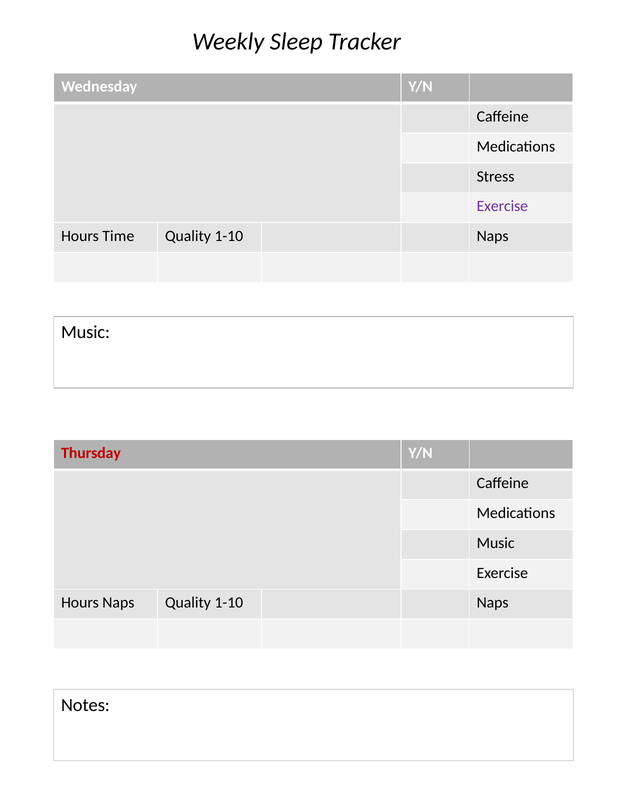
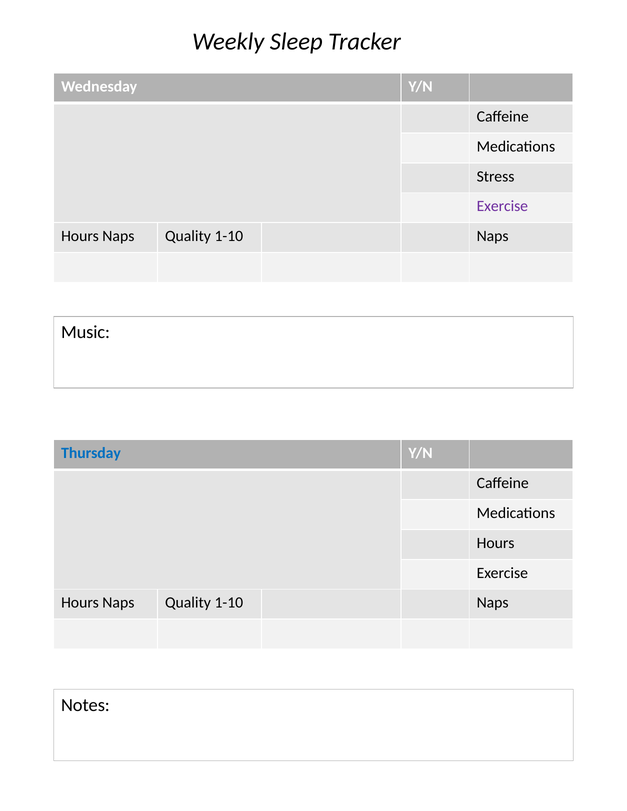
Time at (118, 236): Time -> Naps
Thursday colour: red -> blue
Music at (496, 543): Music -> Hours
